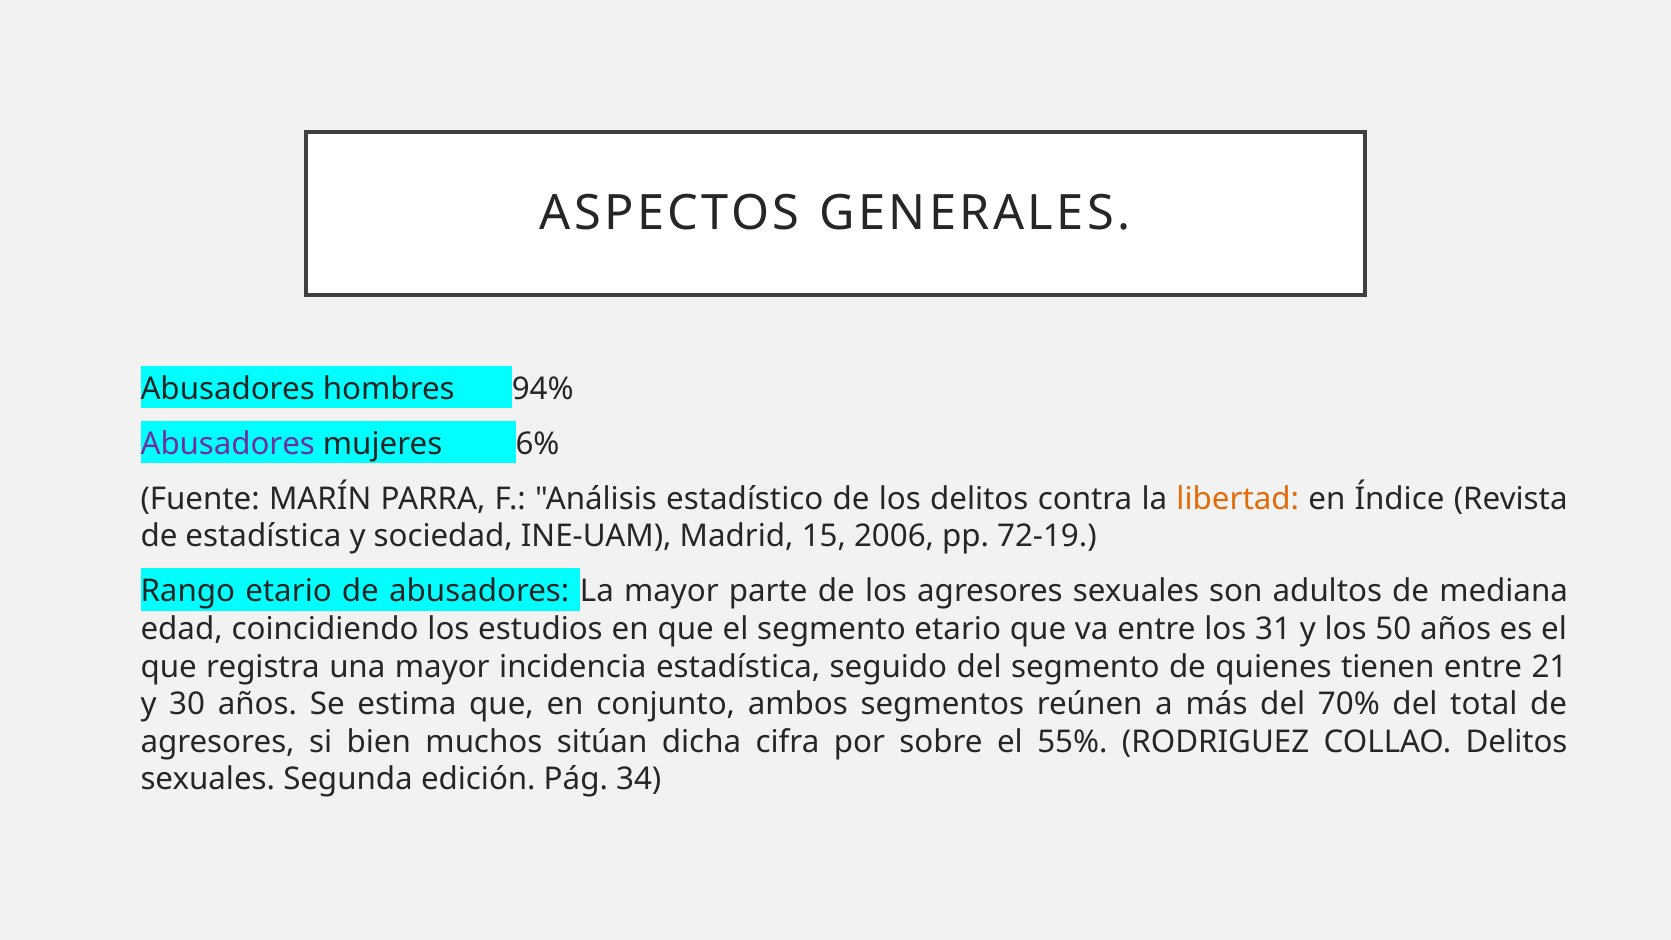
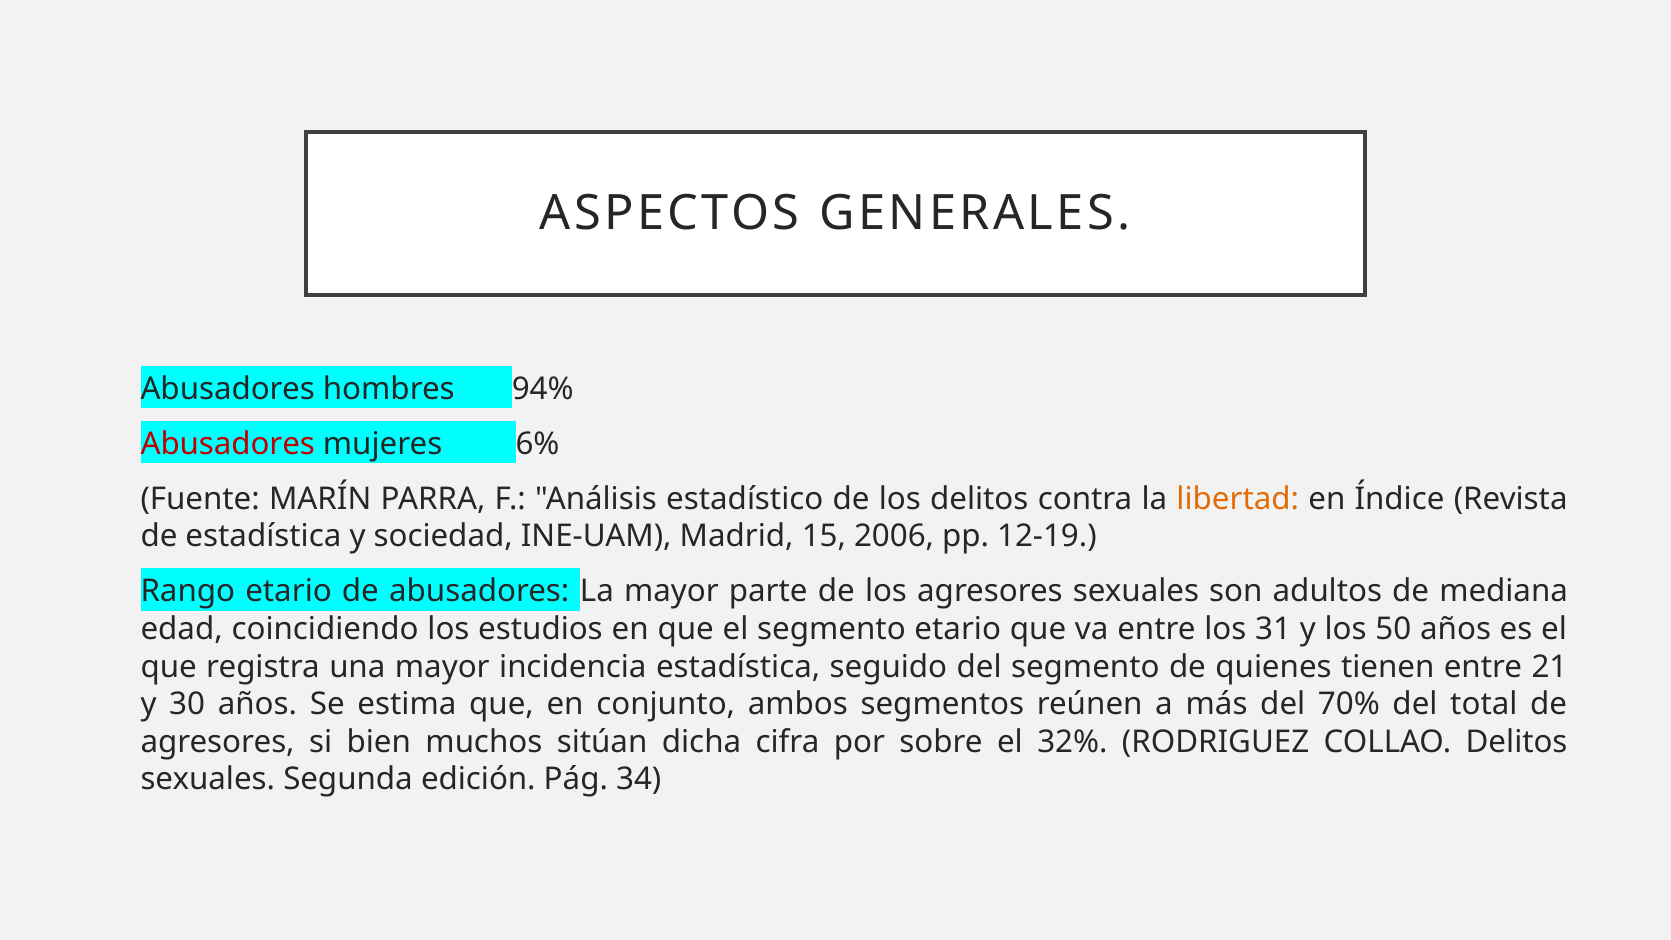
Abusadores at (228, 444) colour: purple -> red
72-19: 72-19 -> 12-19
55%: 55% -> 32%
